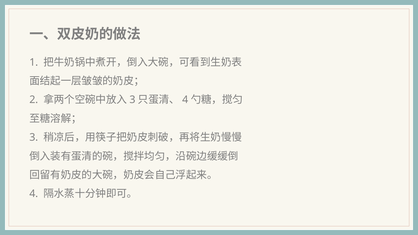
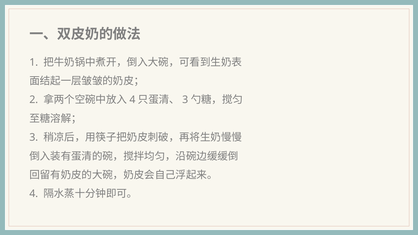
3 at (132, 100): 3 -> 4
4 at (185, 100): 4 -> 3
